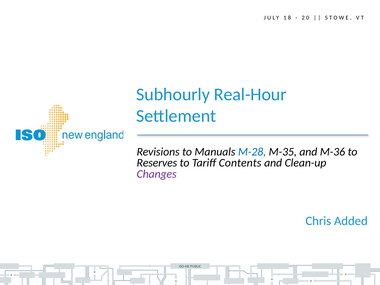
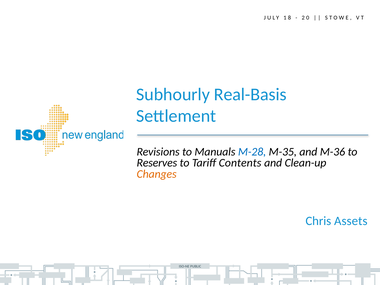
Real-Hour: Real-Hour -> Real-Basis
Changes colour: purple -> orange
Added: Added -> Assets
